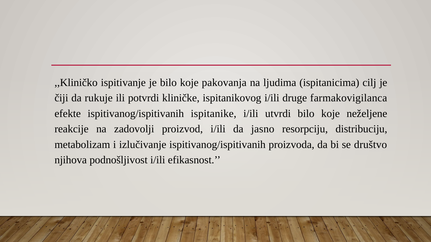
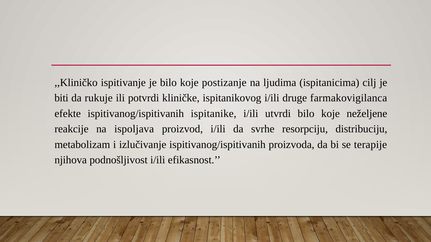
pakovanja: pakovanja -> postizanje
čiji: čiji -> biti
zadovolji: zadovolji -> ispoljava
jasno: jasno -> svrhe
društvo: društvo -> terapije
